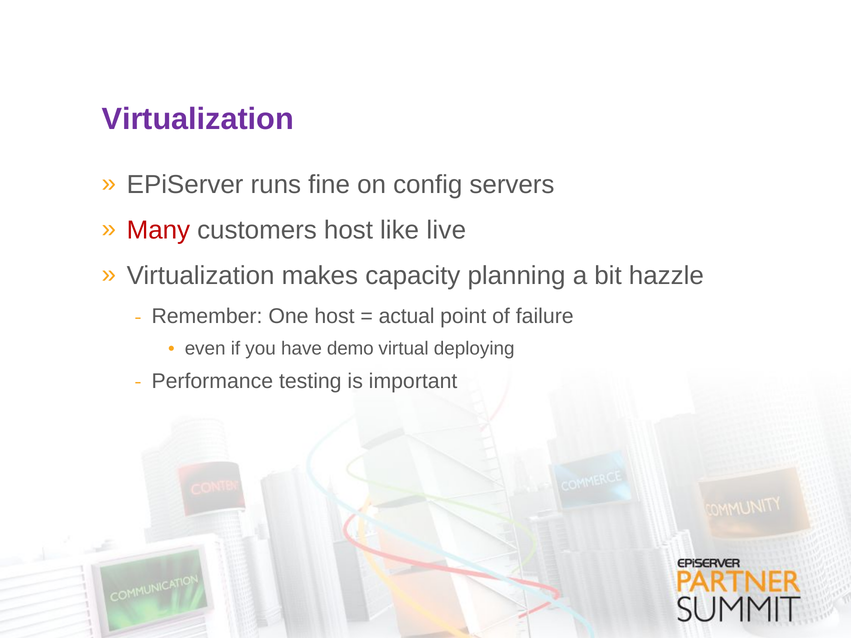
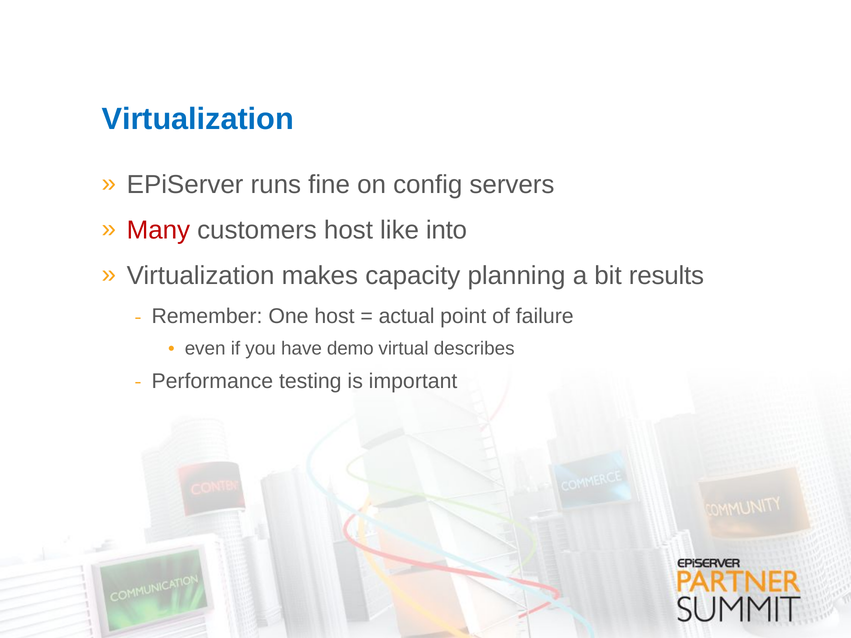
Virtualization at (198, 119) colour: purple -> blue
live: live -> into
hazzle: hazzle -> results
deploying: deploying -> describes
